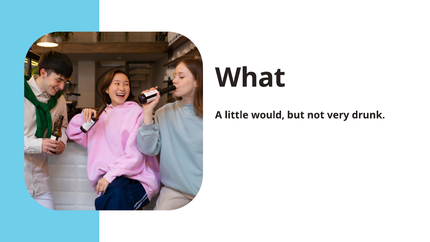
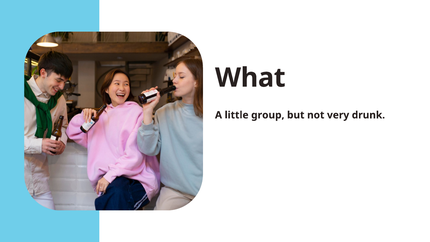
would: would -> group
